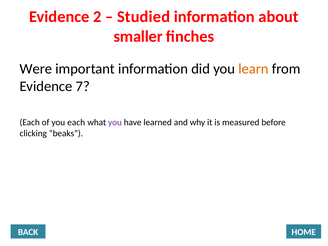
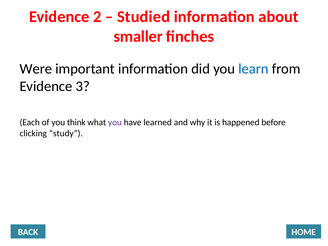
learn colour: orange -> blue
7: 7 -> 3
you each: each -> think
measured: measured -> happened
beaks: beaks -> study
